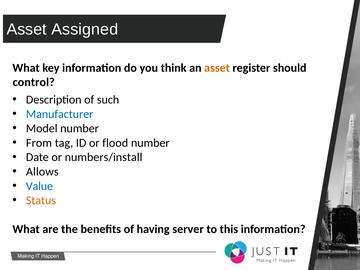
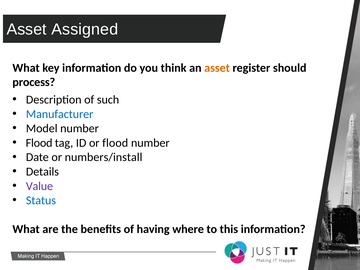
control: control -> process
From at (39, 143): From -> Flood
Allows: Allows -> Details
Value colour: blue -> purple
Status colour: orange -> blue
server: server -> where
